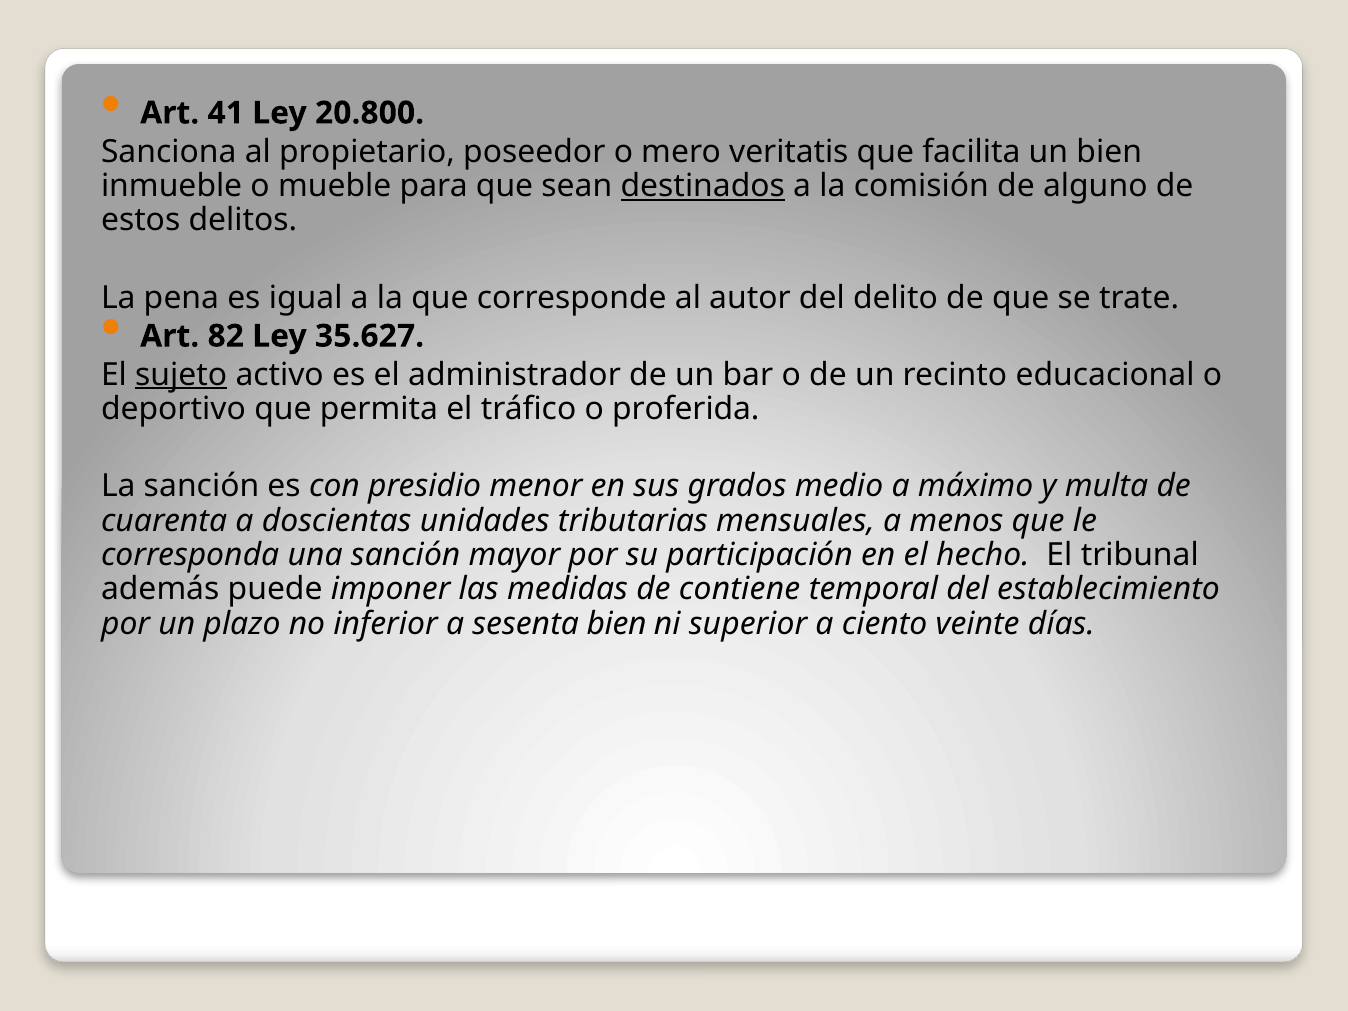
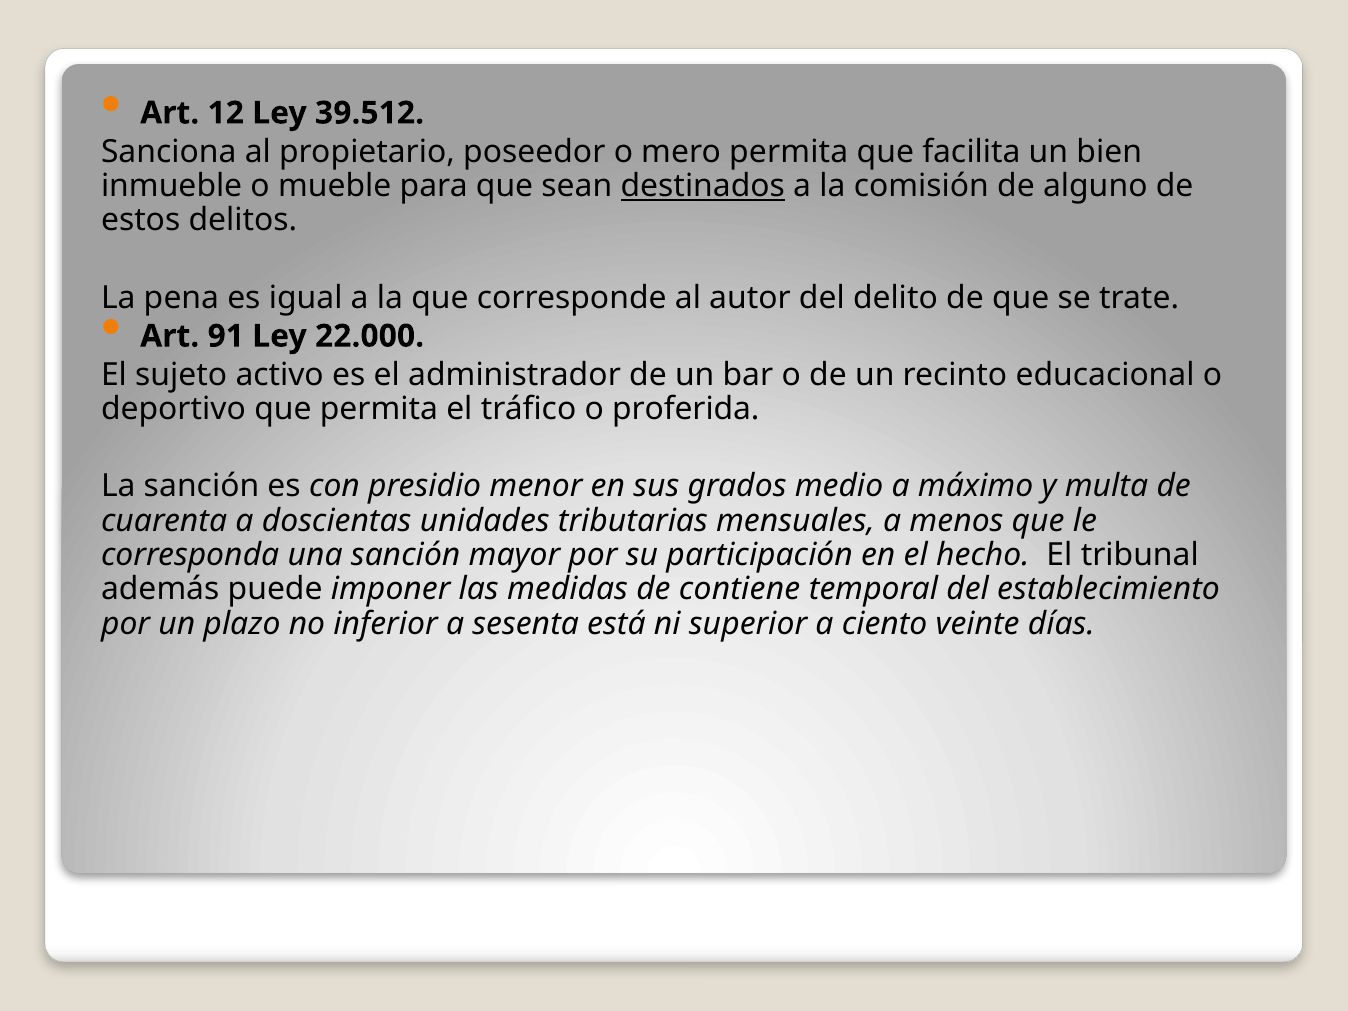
41: 41 -> 12
20.800: 20.800 -> 39.512
mero veritatis: veritatis -> permita
82: 82 -> 91
35.627: 35.627 -> 22.000
sujeto underline: present -> none
sesenta bien: bien -> está
